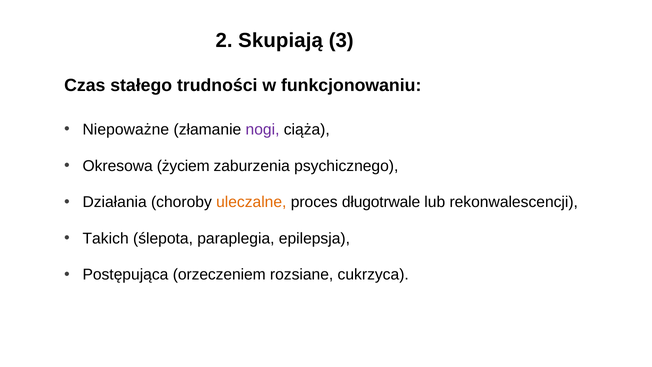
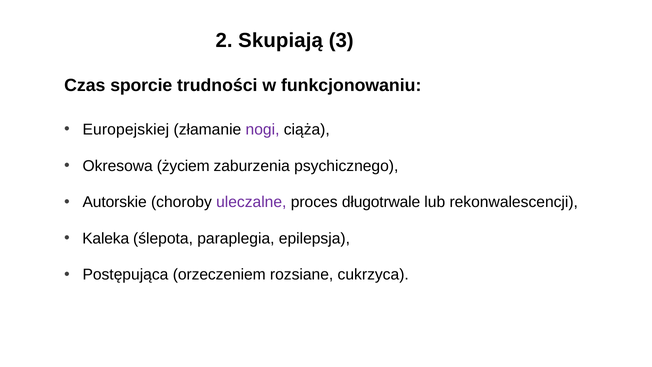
stałego: stałego -> sporcie
Niepoważne: Niepoważne -> Europejskiej
Działania: Działania -> Autorskie
uleczalne colour: orange -> purple
Takich: Takich -> Kaleka
